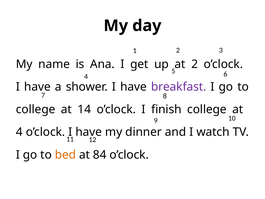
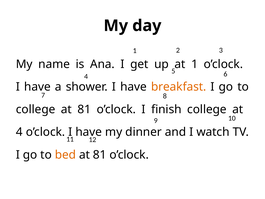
at 2: 2 -> 1
breakfast colour: purple -> orange
college at 14: 14 -> 81
84 at (100, 155): 84 -> 81
